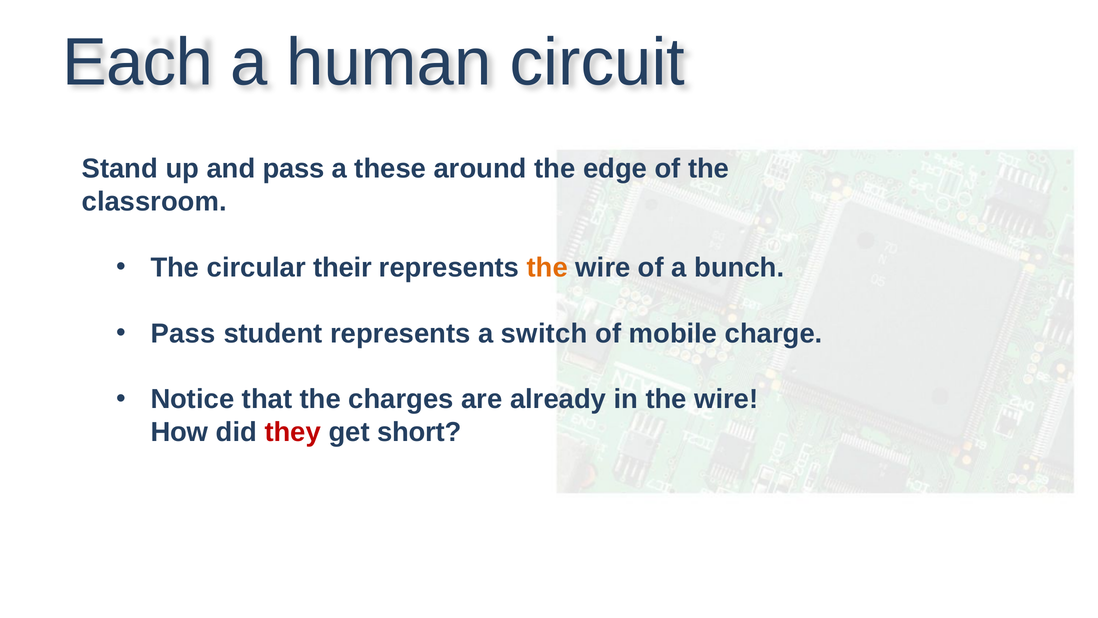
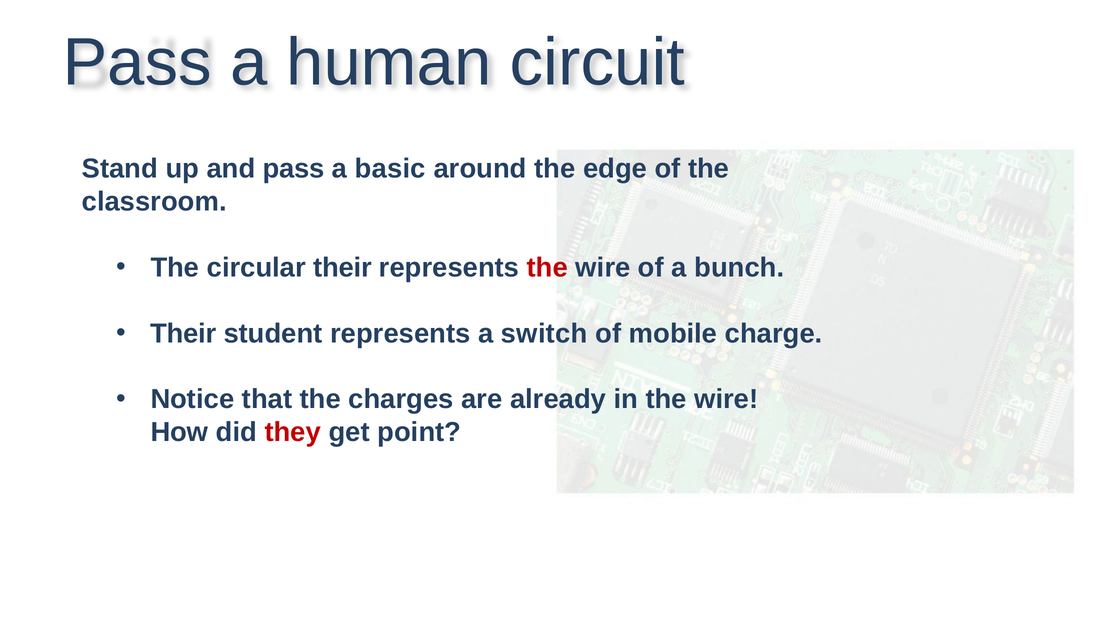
Each at (137, 62): Each -> Pass
these: these -> basic
the at (547, 267) colour: orange -> red
Pass at (183, 333): Pass -> Their
short: short -> point
